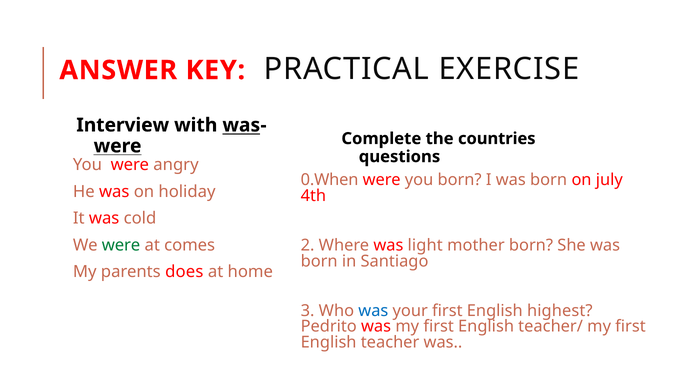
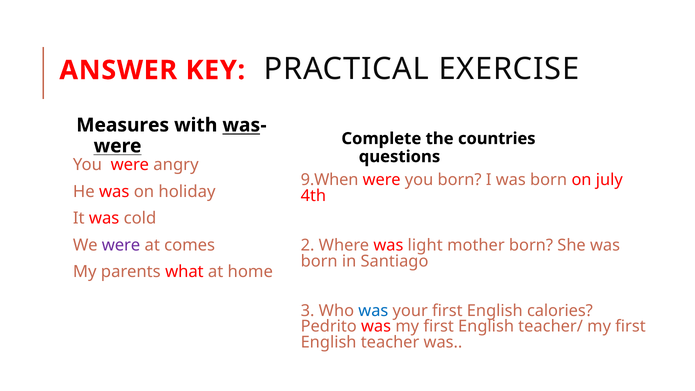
Interview: Interview -> Measures
0.When: 0.When -> 9.When
were at (121, 245) colour: green -> purple
does: does -> what
highest: highest -> calories
